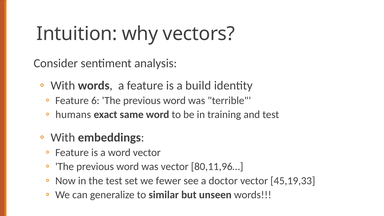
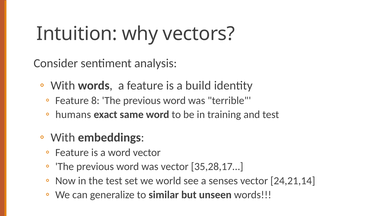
6: 6 -> 8
80,11,96…: 80,11,96… -> 35,28,17…
fewer: fewer -> world
doctor: doctor -> senses
45,19,33: 45,19,33 -> 24,21,14
